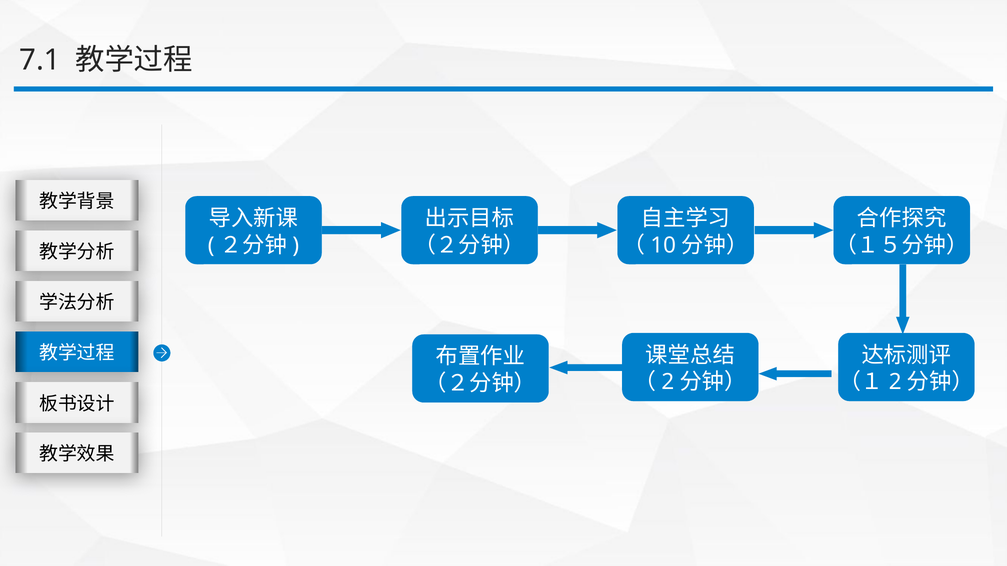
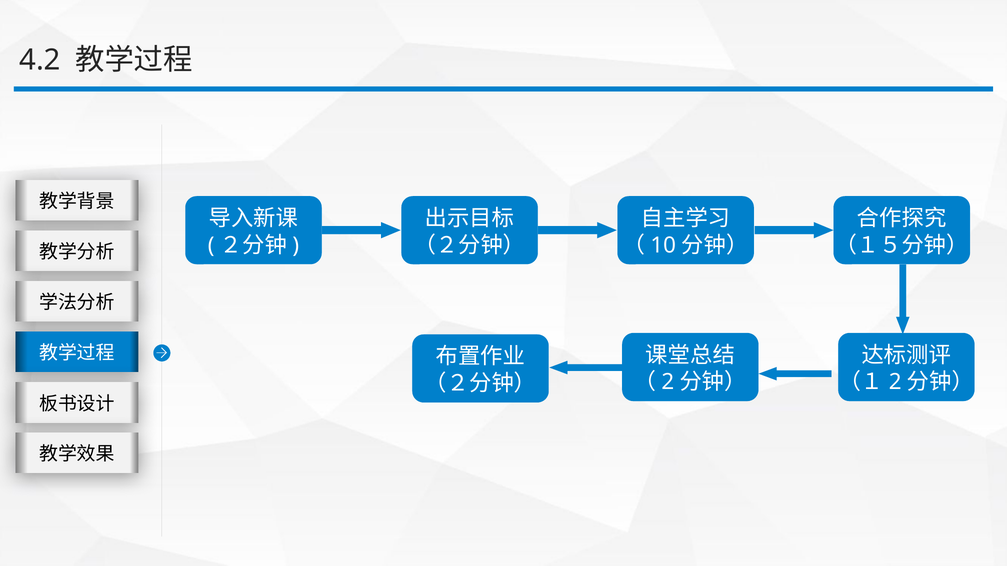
7.1: 7.1 -> 4.2
